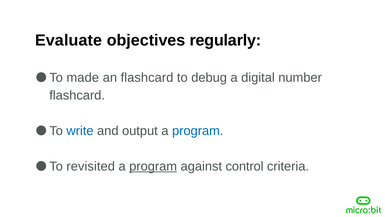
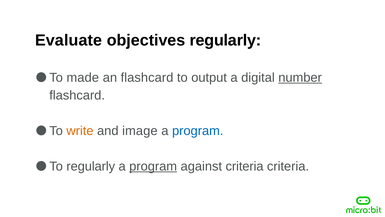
debug: debug -> output
number underline: none -> present
write colour: blue -> orange
output: output -> image
To revisited: revisited -> regularly
against control: control -> criteria
